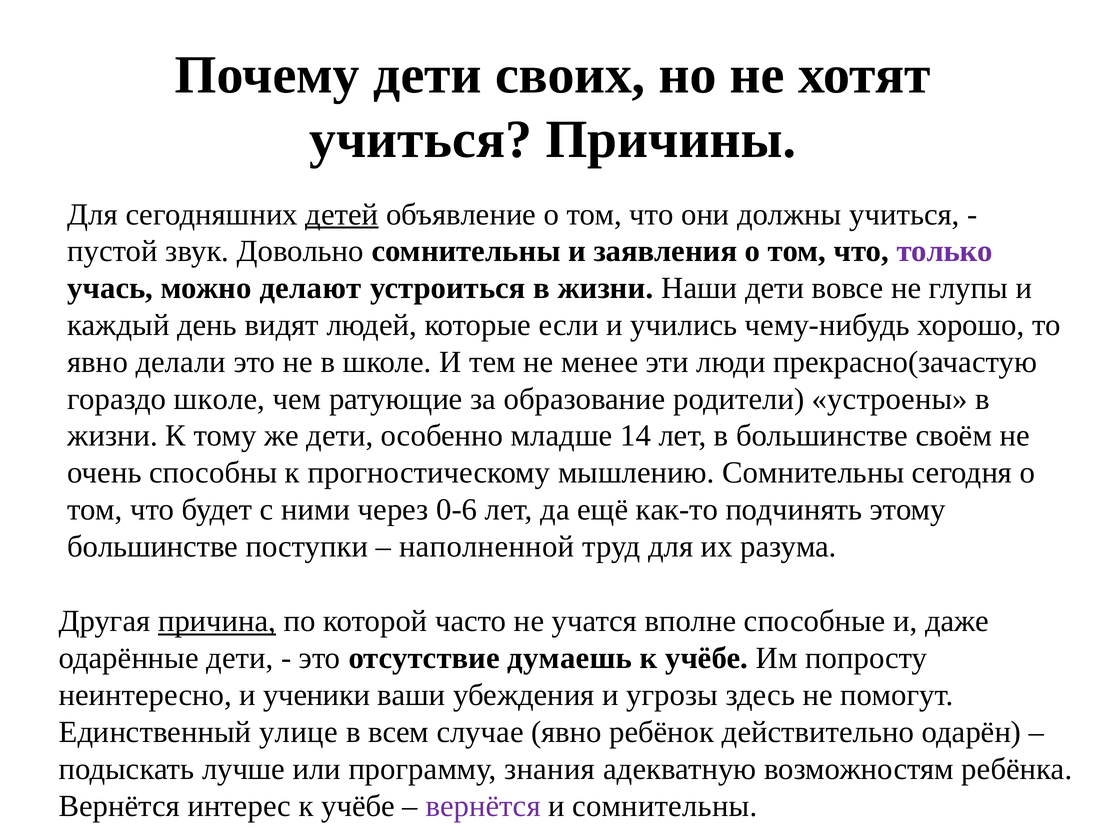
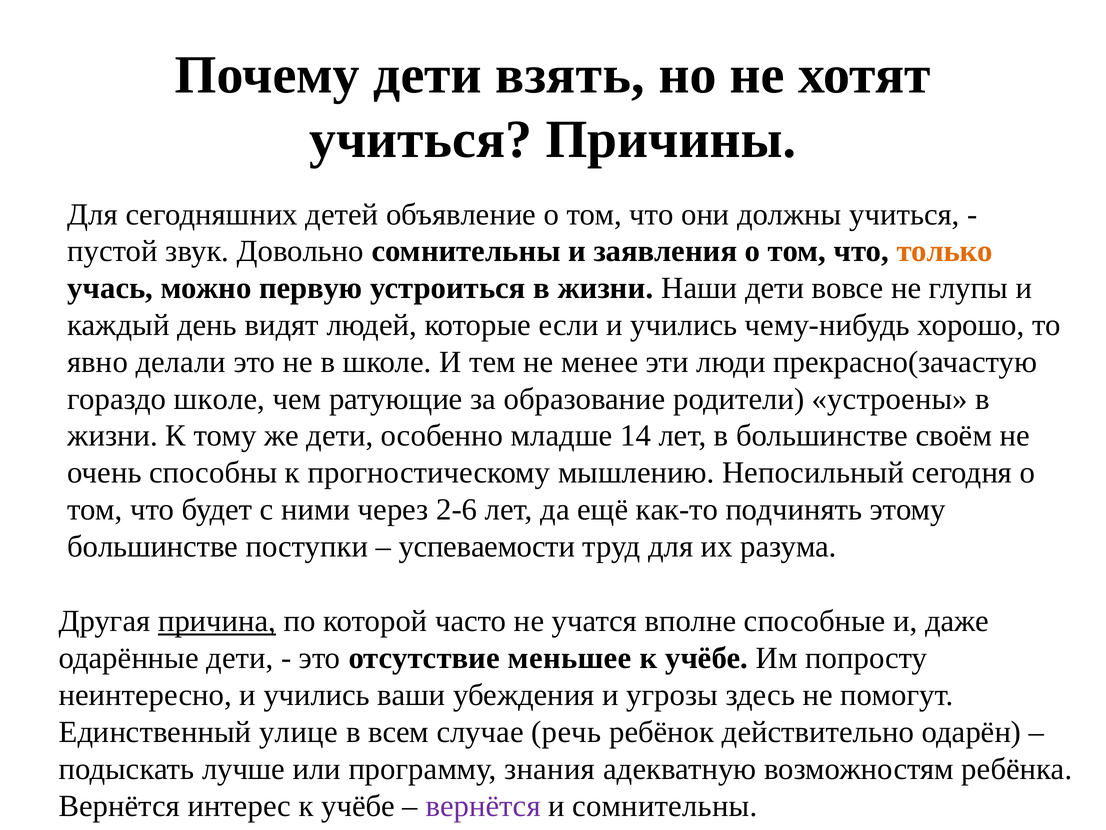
своих: своих -> взять
детей underline: present -> none
только colour: purple -> orange
делают: делают -> первую
мышлению Сомнительны: Сомнительны -> Непосильный
0-6: 0-6 -> 2-6
наполненной: наполненной -> успеваемости
думаешь: думаешь -> меньшее
неинтересно и ученики: ученики -> учились
случае явно: явно -> речь
